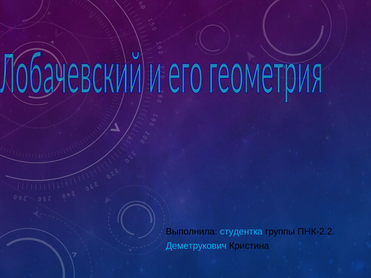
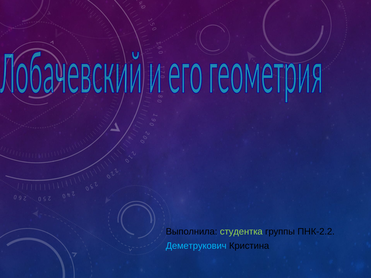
студентка colour: light blue -> light green
